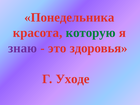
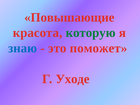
Понедельника: Понедельника -> Повышающие
знаю colour: purple -> blue
здоровья: здоровья -> поможет
